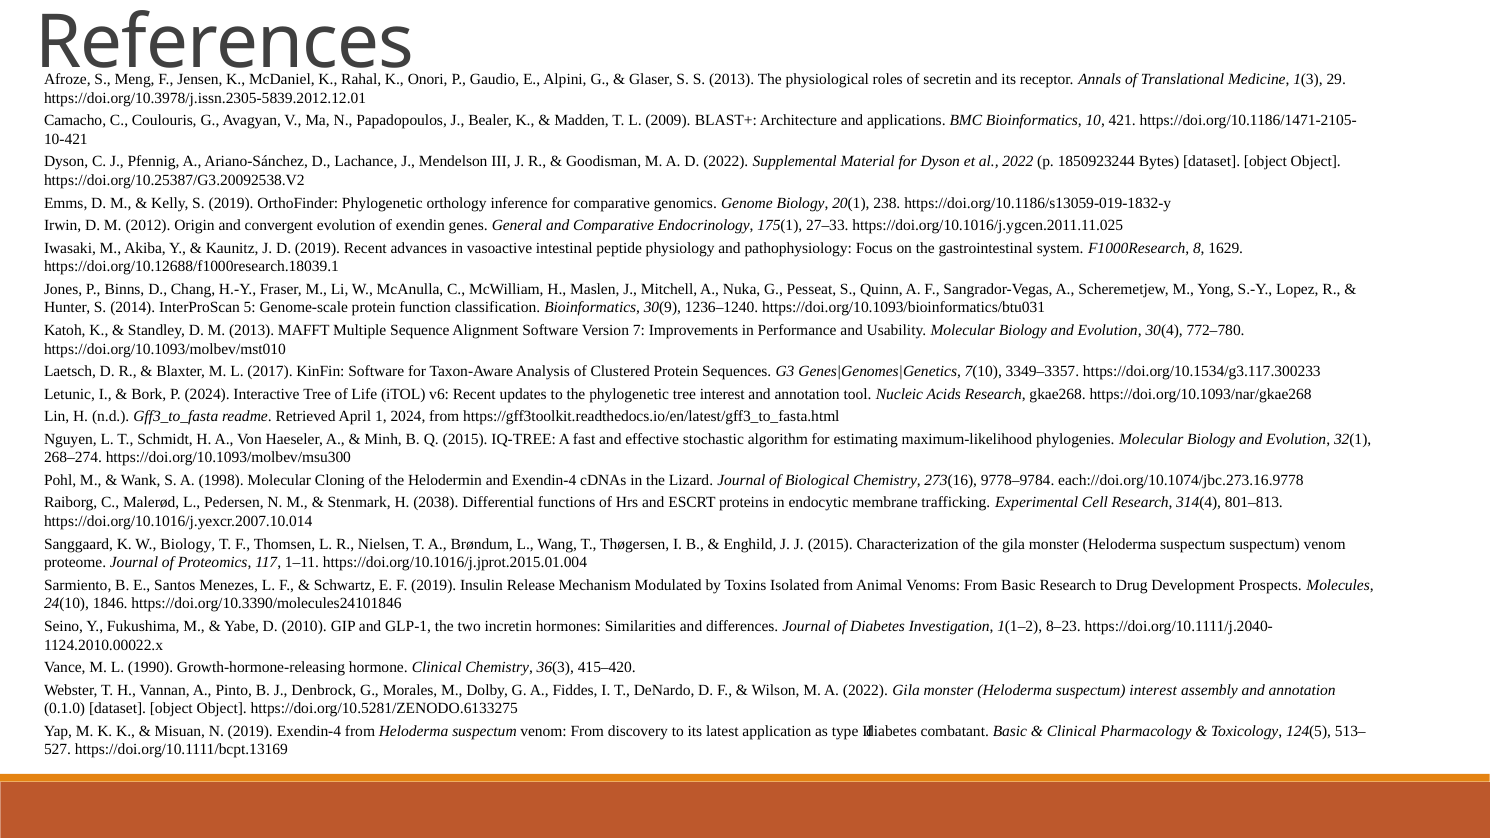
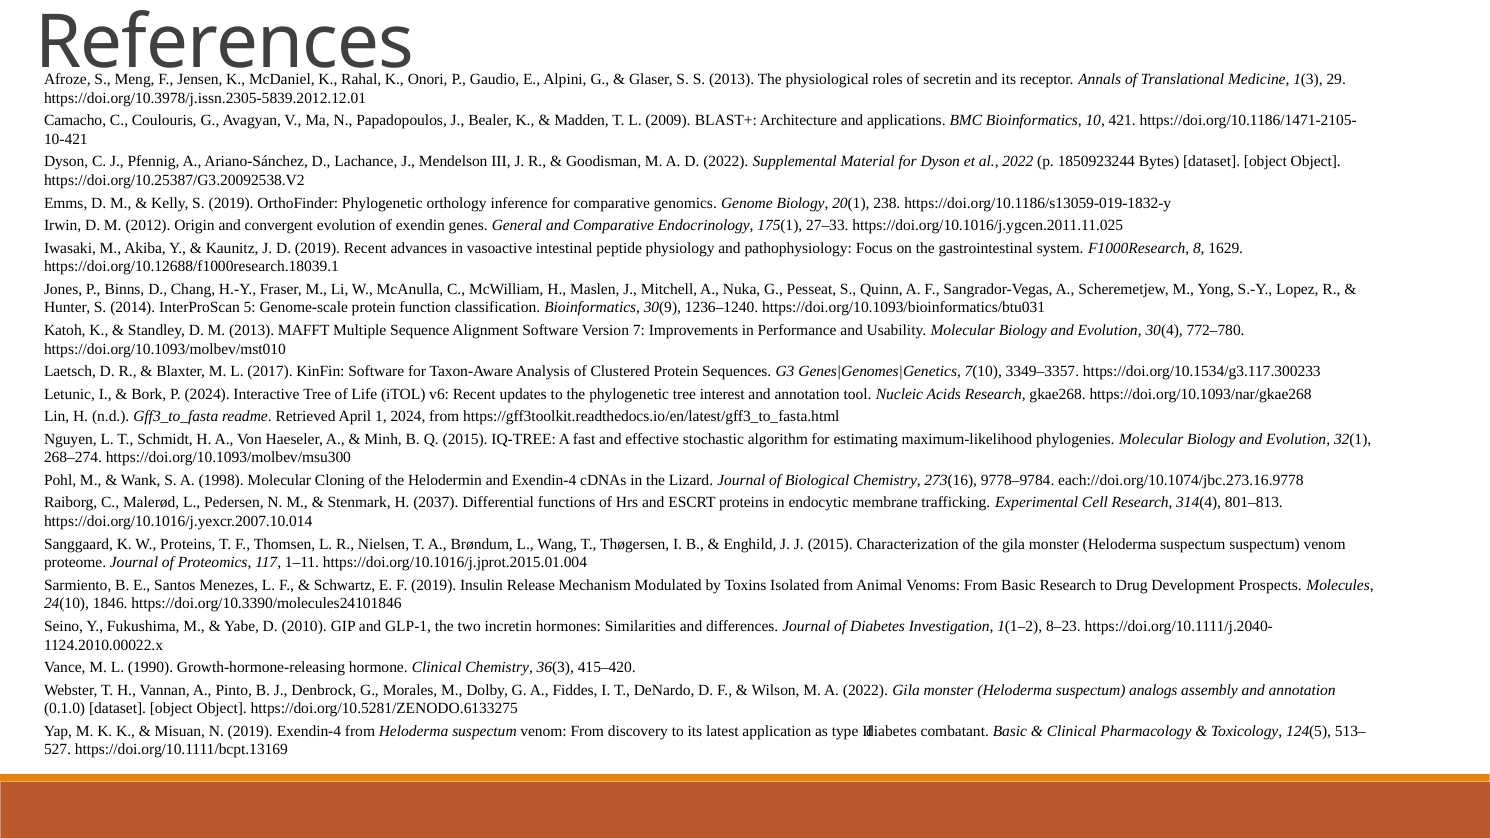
2038: 2038 -> 2037
W Biology: Biology -> Proteins
suspectum interest: interest -> analogs
